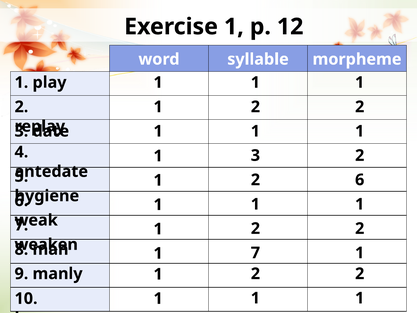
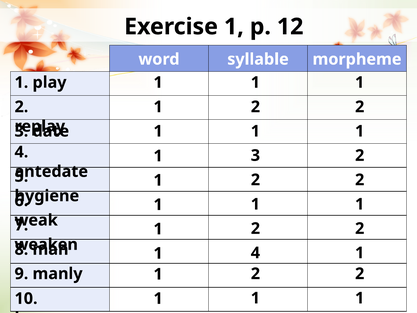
6 at (360, 180): 6 -> 2
1 7: 7 -> 4
